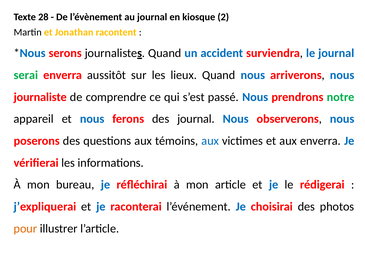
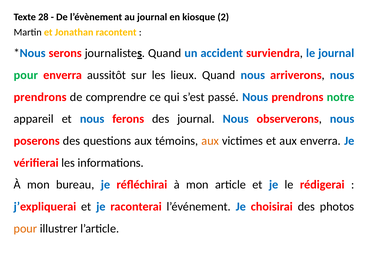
serai at (26, 75): serai -> pour
journaliste at (40, 97): journaliste -> prendrons
aux at (210, 141) colour: blue -> orange
